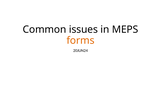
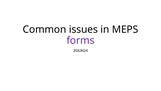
forms colour: orange -> purple
